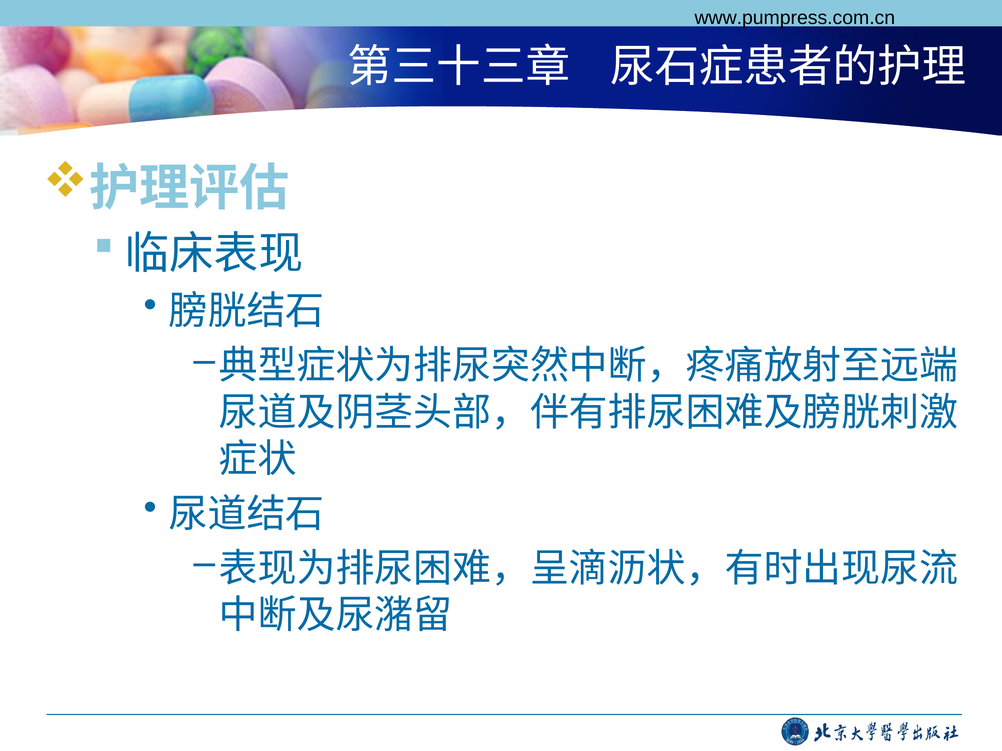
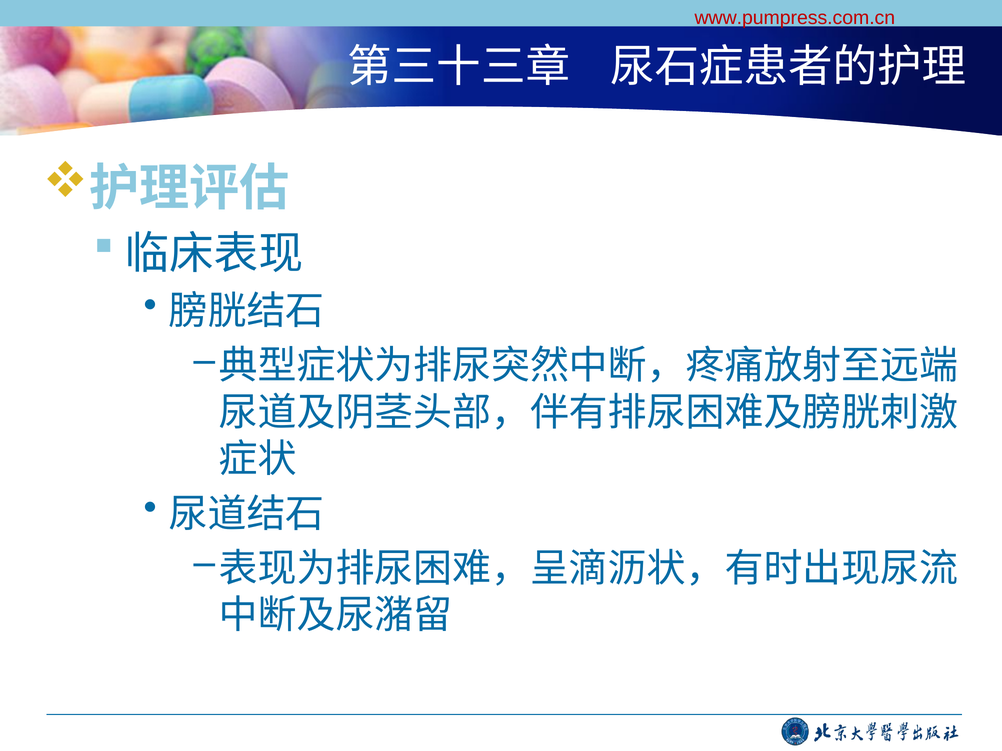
www.pumpress.com.cn colour: black -> red
